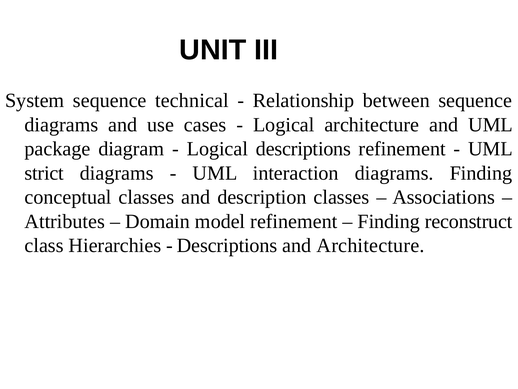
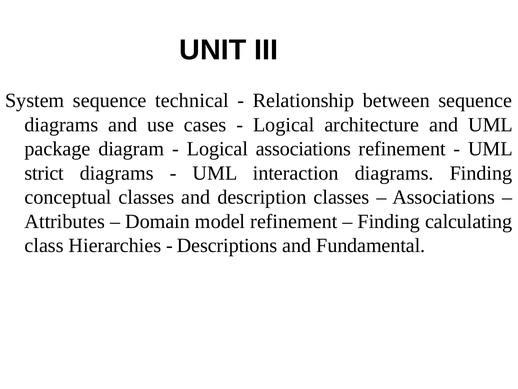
Logical descriptions: descriptions -> associations
reconstruct: reconstruct -> calculating
and Architecture: Architecture -> Fundamental
